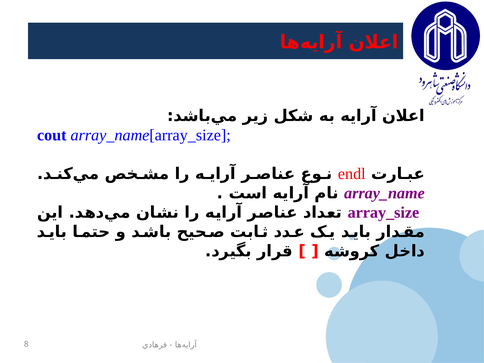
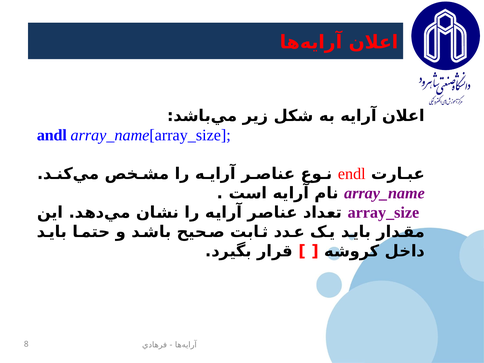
cout: cout -> andl
